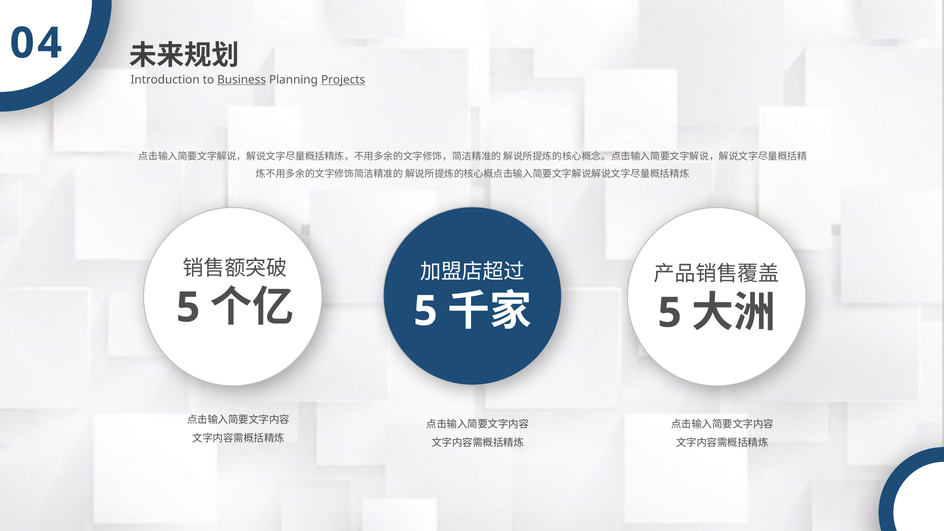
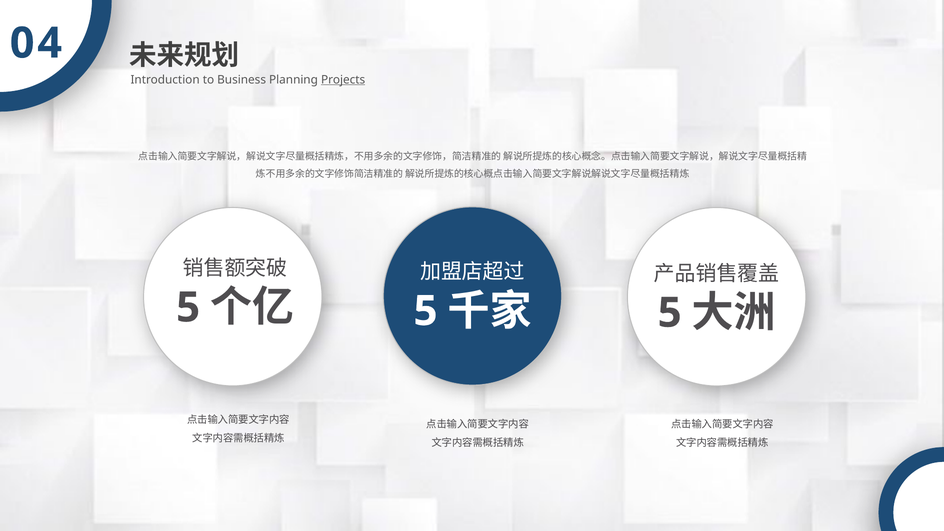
Business underline: present -> none
